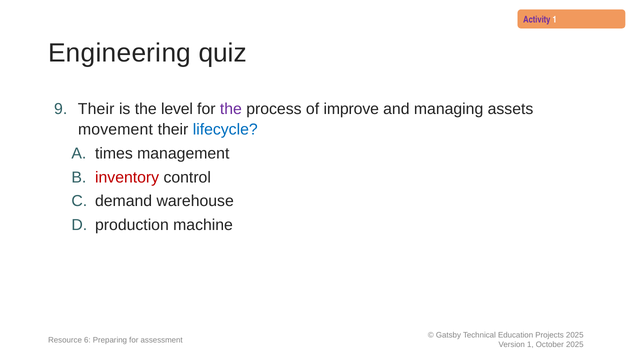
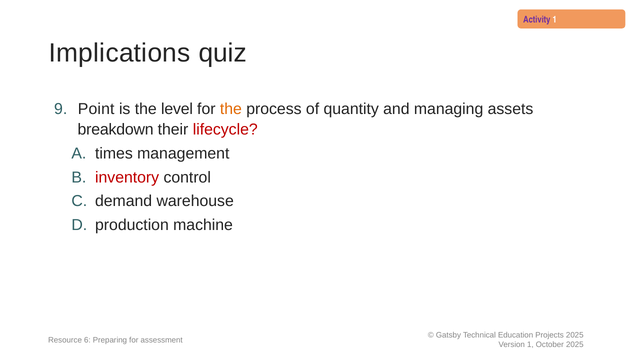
Engineering: Engineering -> Implications
Their at (96, 109): Their -> Point
the at (231, 109) colour: purple -> orange
improve: improve -> quantity
movement: movement -> breakdown
lifecycle colour: blue -> red
